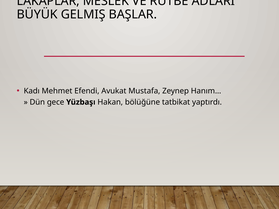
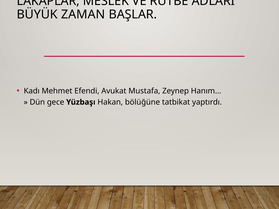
GELMIŞ: GELMIŞ -> ZAMAN
